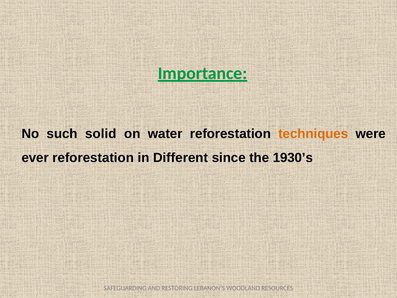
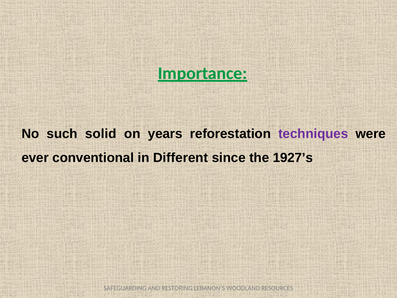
water: water -> years
techniques colour: orange -> purple
ever reforestation: reforestation -> conventional
1930’s: 1930’s -> 1927’s
